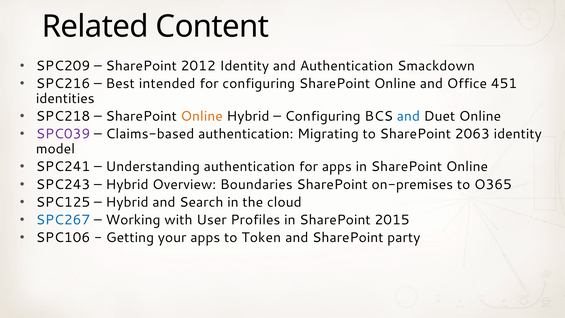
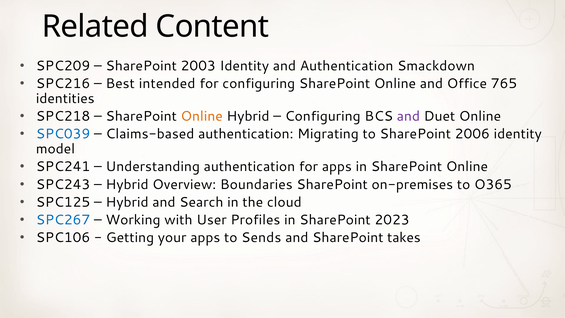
2012: 2012 -> 2003
451: 451 -> 765
and at (408, 116) colour: blue -> purple
SPC039 colour: purple -> blue
2063: 2063 -> 2006
2015: 2015 -> 2023
Token: Token -> Sends
party: party -> takes
